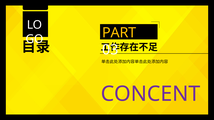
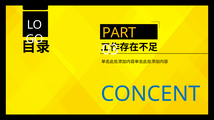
CONCENT colour: purple -> blue
